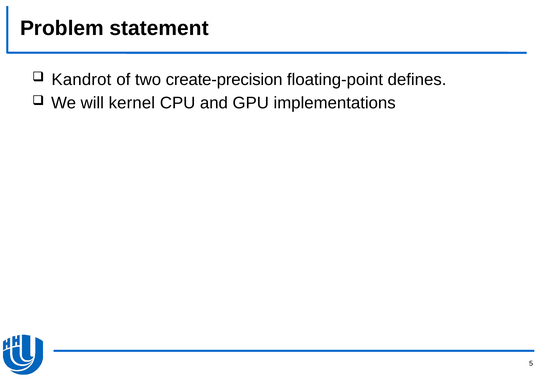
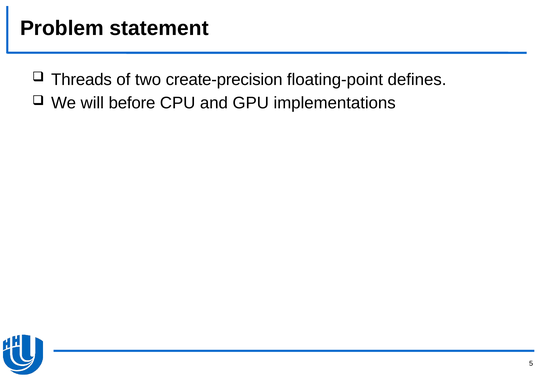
Kandrot: Kandrot -> Threads
kernel: kernel -> before
